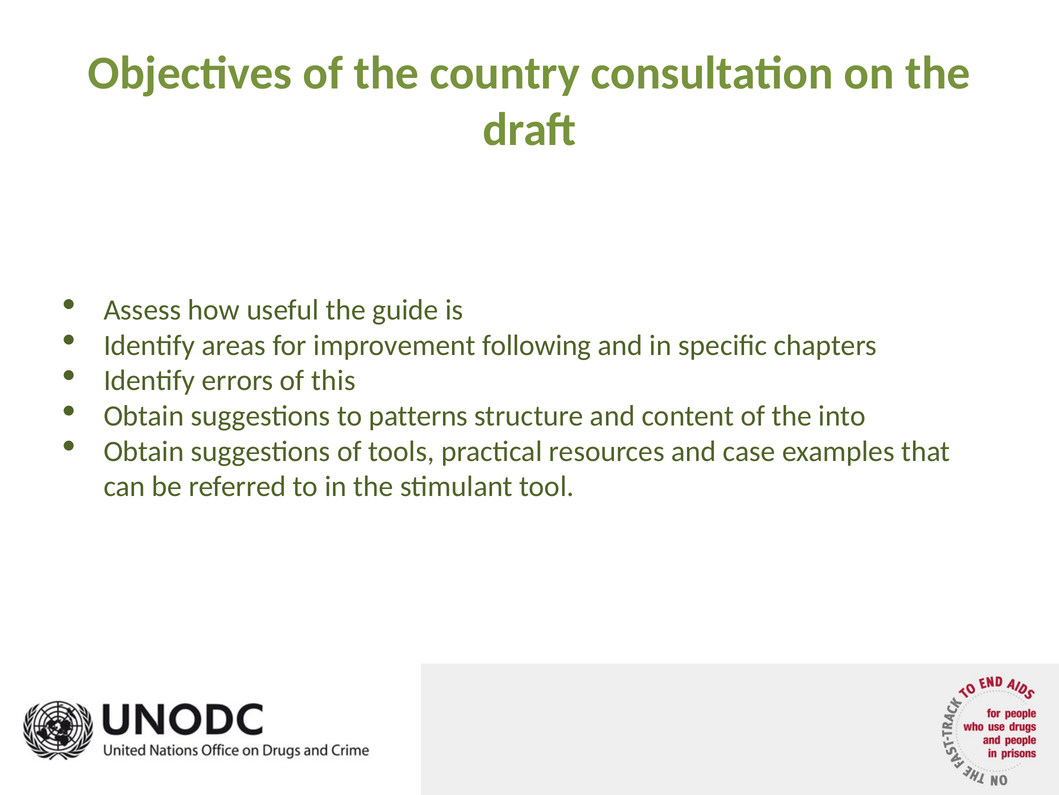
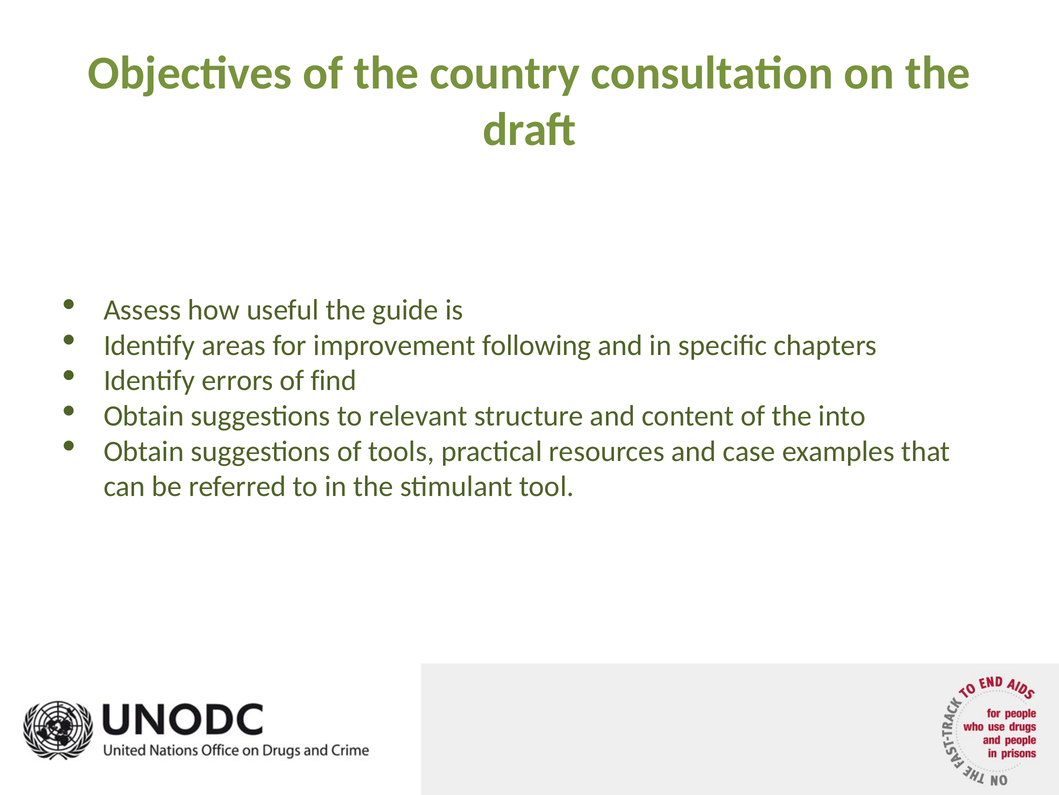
this: this -> find
patterns: patterns -> relevant
